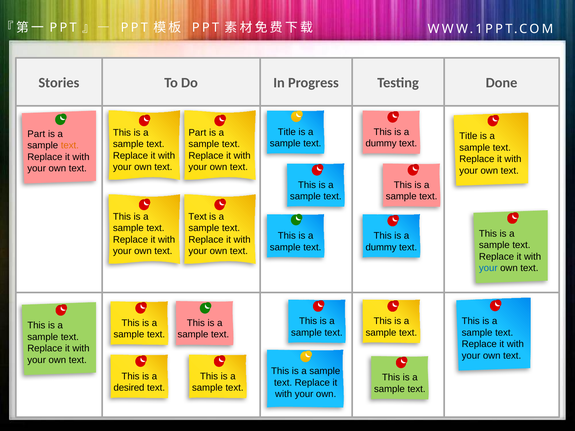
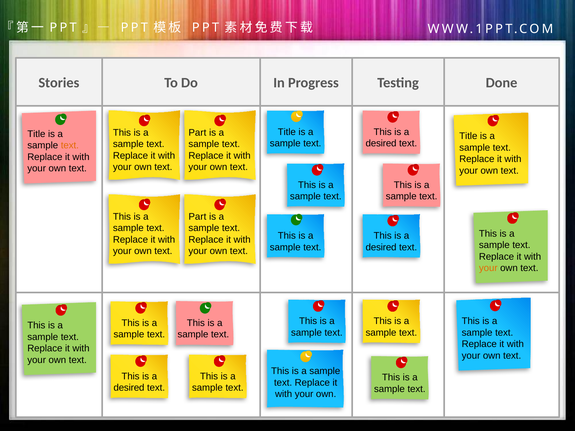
Part at (36, 134): Part -> Title
dummy at (381, 144): dummy -> desired
Text at (198, 217): Text -> Part
dummy at (381, 247): dummy -> desired
your at (488, 268) colour: blue -> orange
